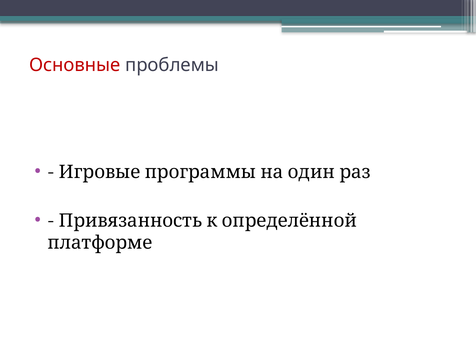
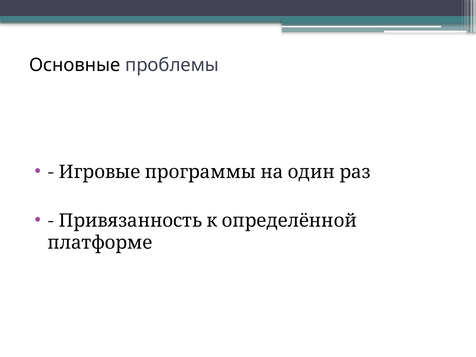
Основные colour: red -> black
